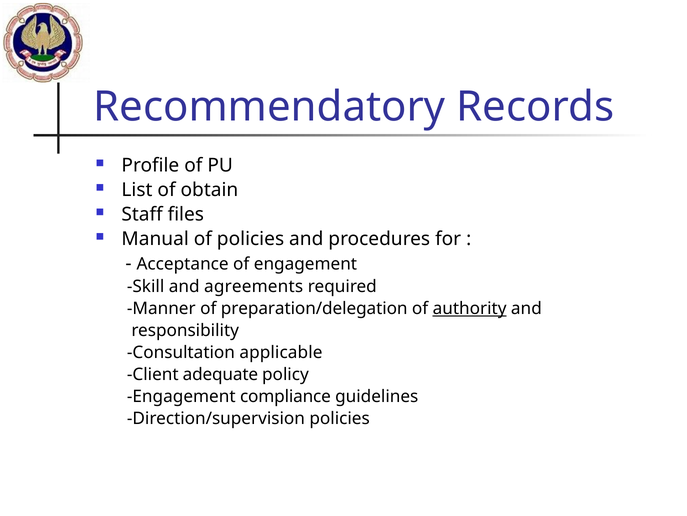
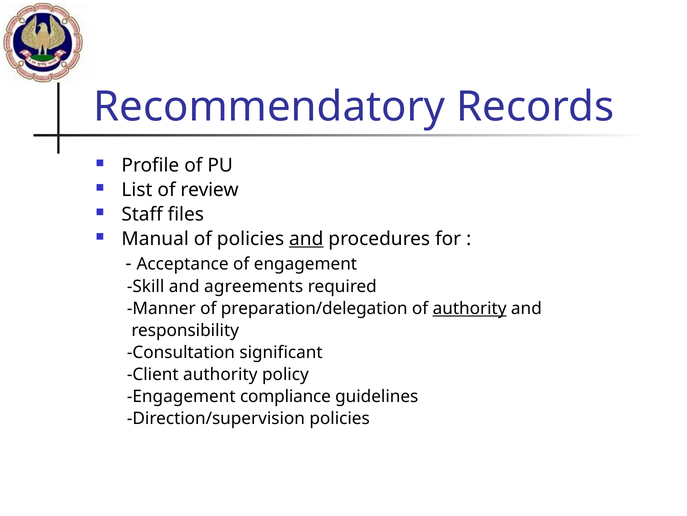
obtain: obtain -> review
and at (306, 239) underline: none -> present
applicable: applicable -> significant
Client adequate: adequate -> authority
